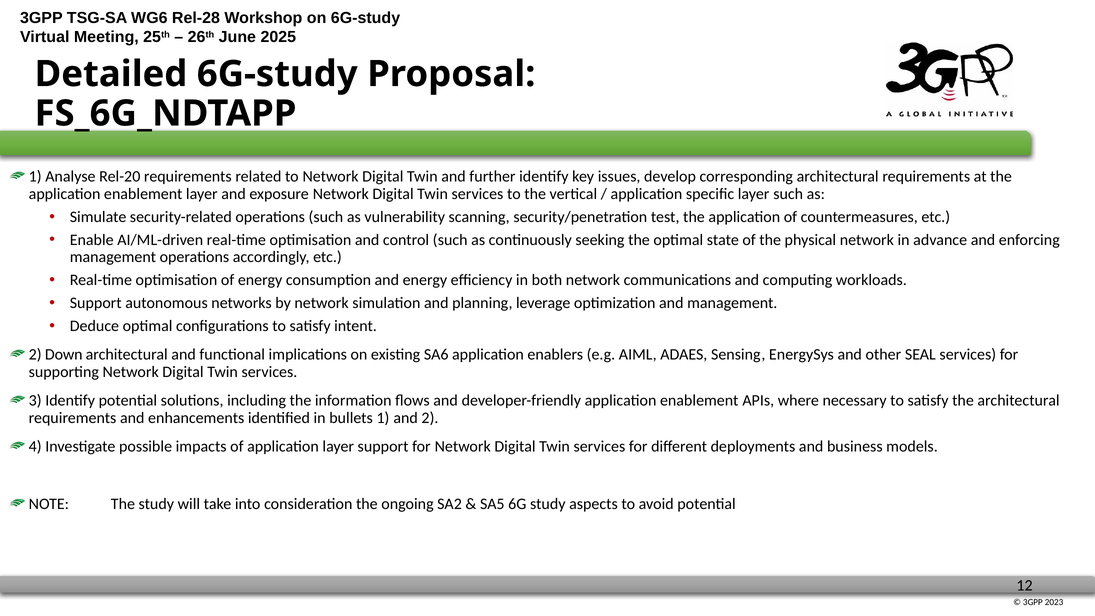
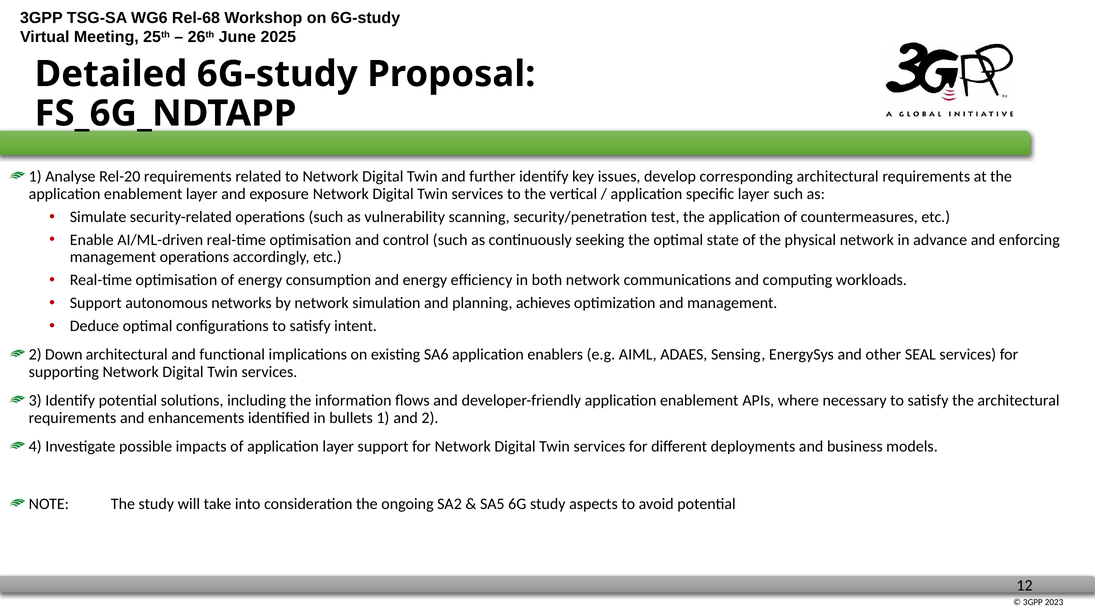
Rel-28: Rel-28 -> Rel-68
leverage: leverage -> achieves
